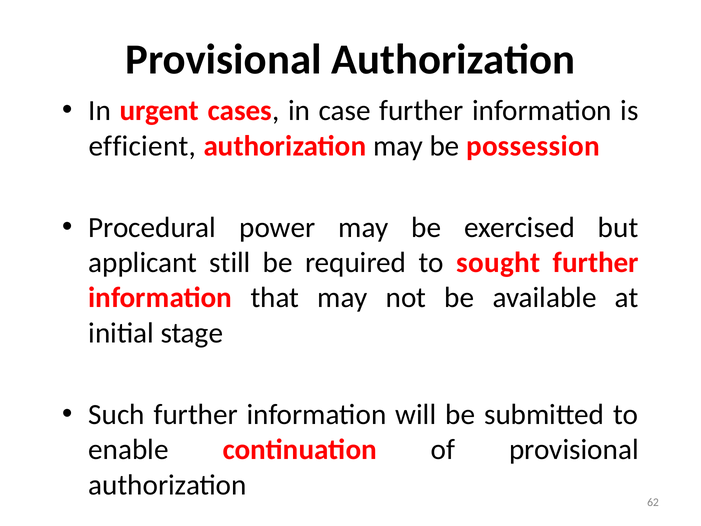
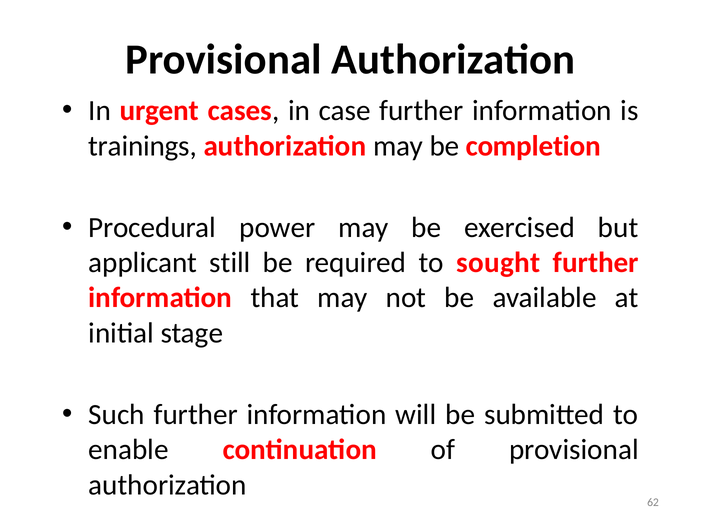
efficient: efficient -> trainings
possession: possession -> completion
